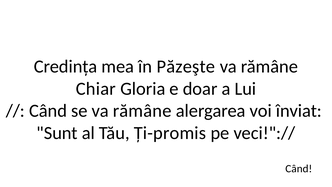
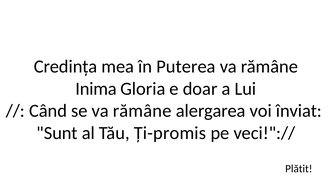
Păzeşte: Păzeşte -> Puterea
Chiar: Chiar -> Inima
Când at (299, 168): Când -> Plătit
